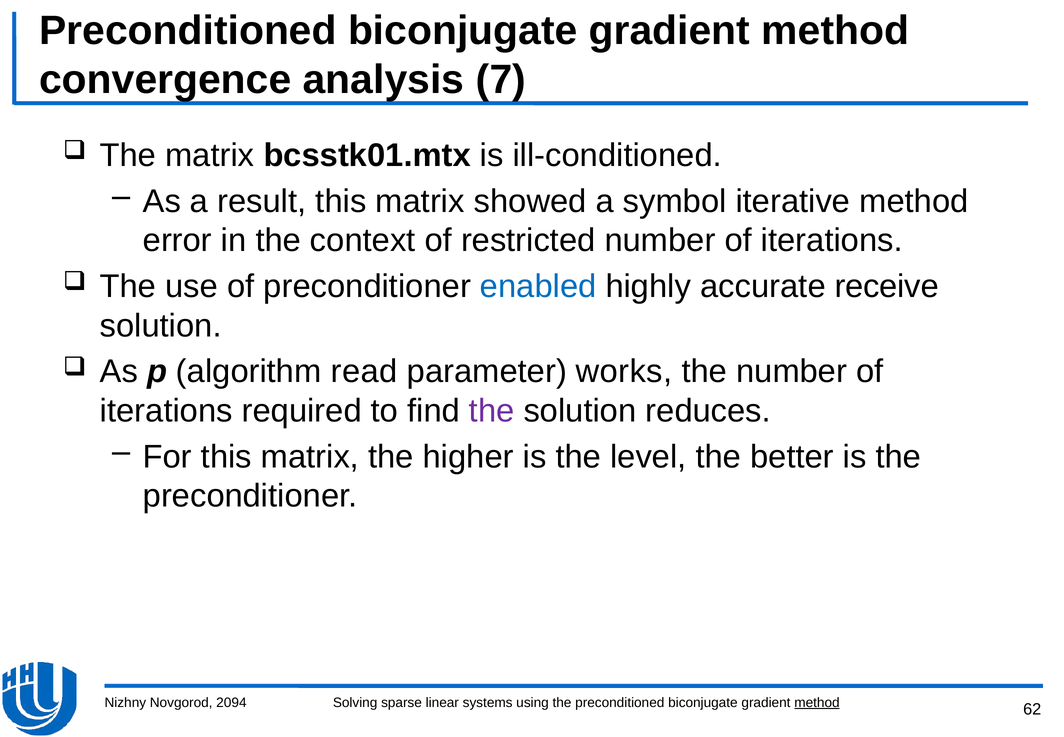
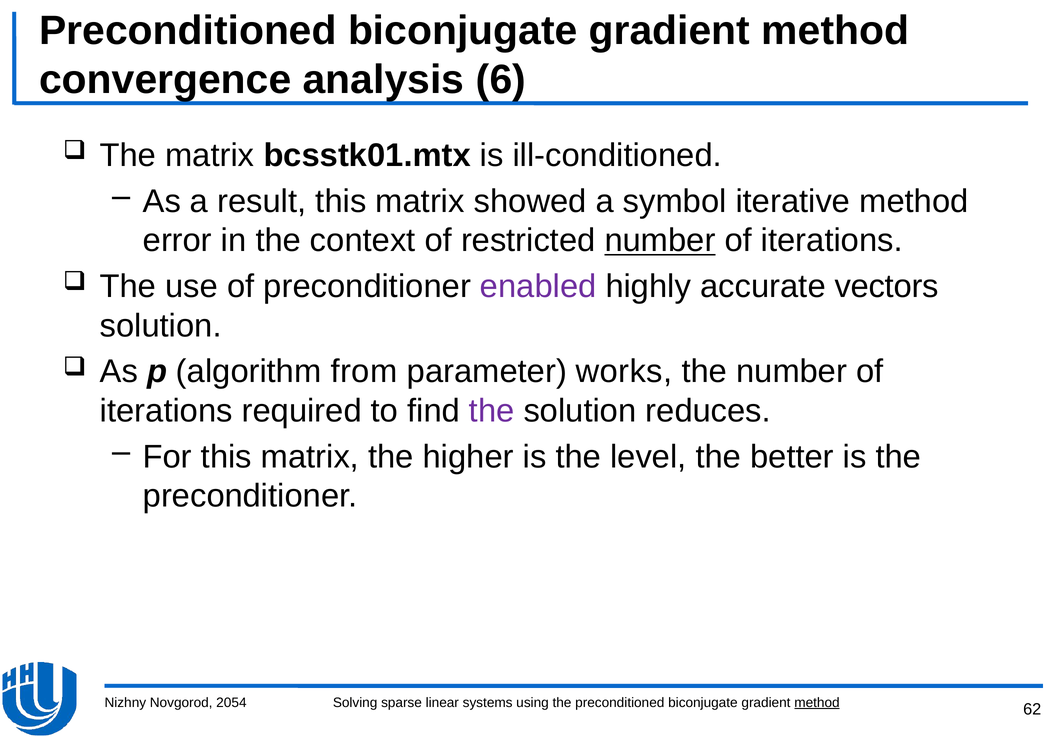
7: 7 -> 6
number at (660, 241) underline: none -> present
enabled colour: blue -> purple
receive: receive -> vectors
read: read -> from
2094: 2094 -> 2054
